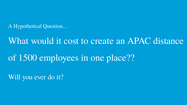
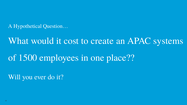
distance: distance -> systems
